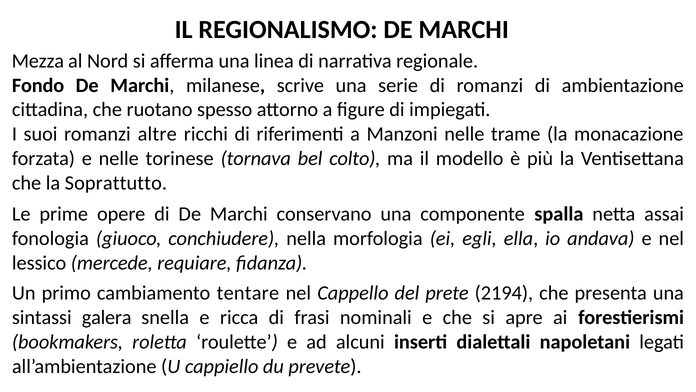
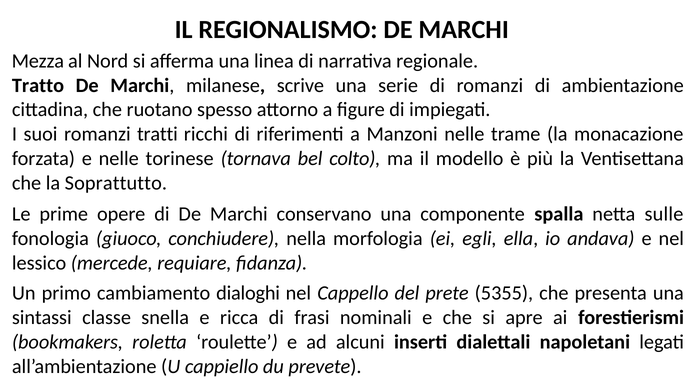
Fondo: Fondo -> Tratto
altre: altre -> tratti
assai: assai -> sulle
tentare: tentare -> dialoghi
2194: 2194 -> 5355
galera: galera -> classe
